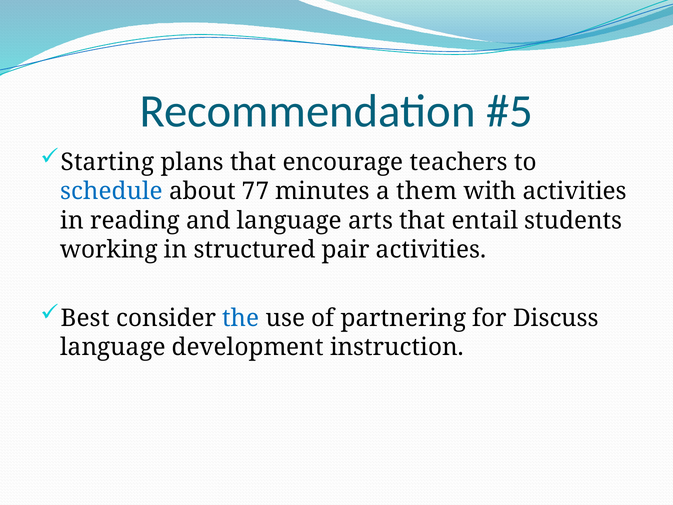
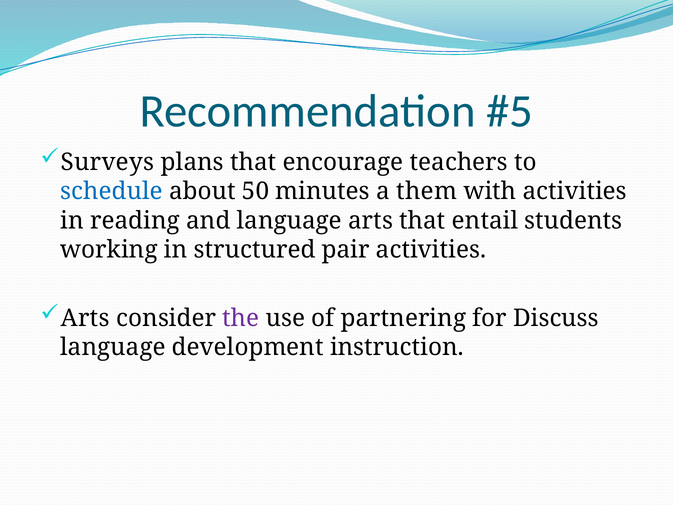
Starting: Starting -> Surveys
77: 77 -> 50
Best at (85, 318): Best -> Arts
the colour: blue -> purple
